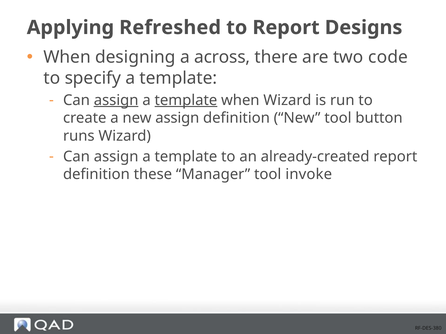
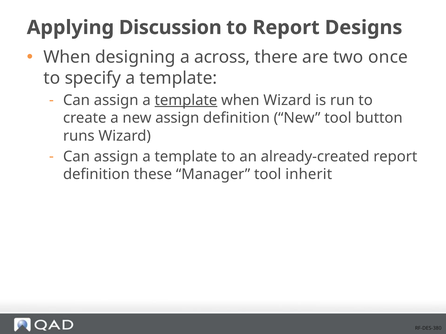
Refreshed: Refreshed -> Discussion
code: code -> once
assign at (116, 100) underline: present -> none
invoke: invoke -> inherit
